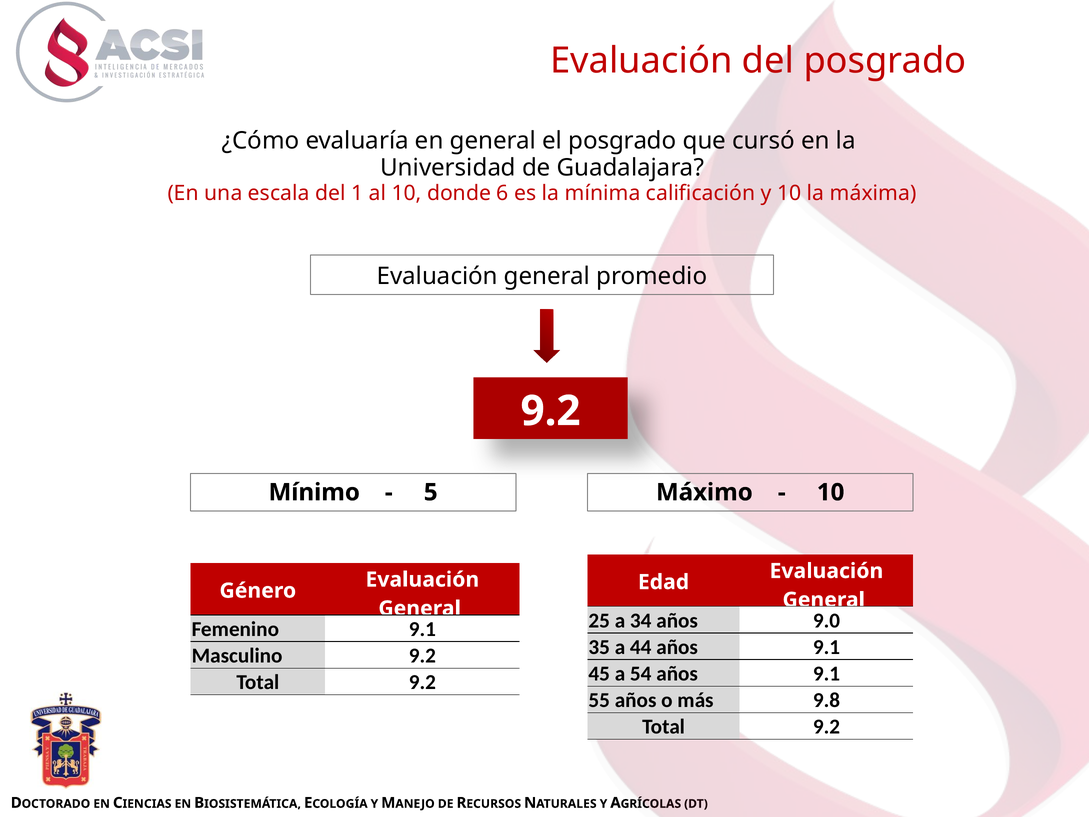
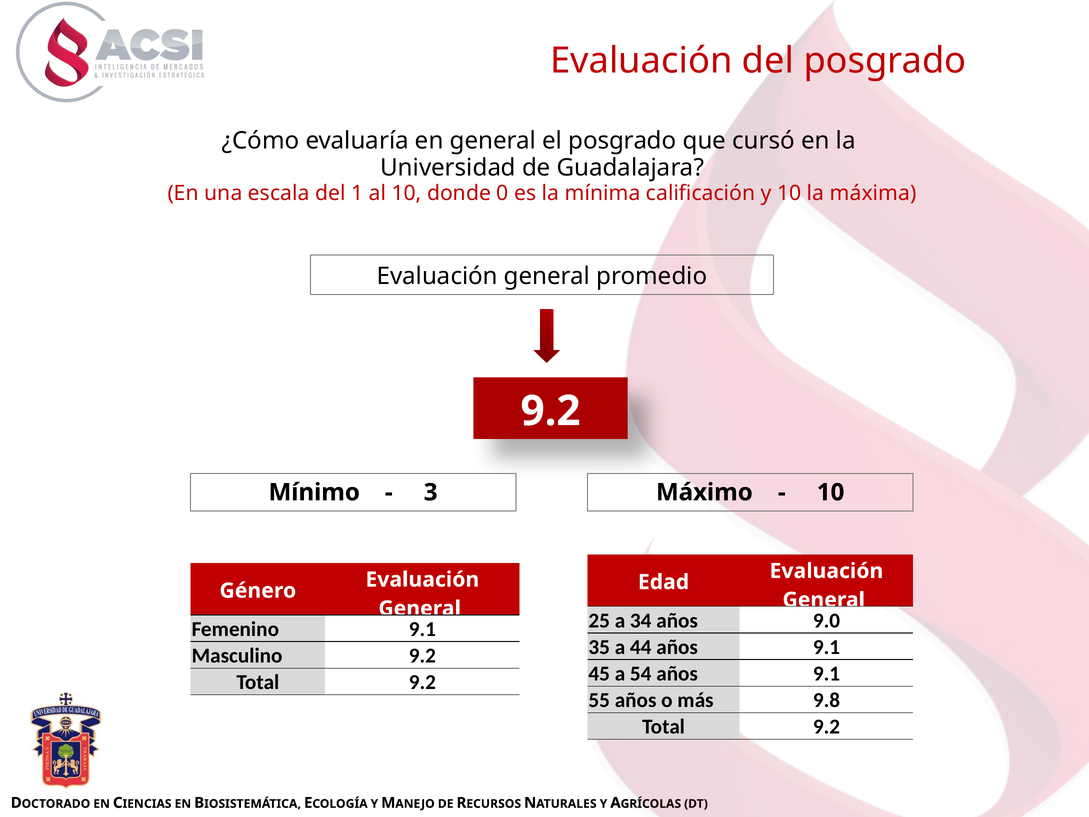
6: 6 -> 0
5: 5 -> 3
